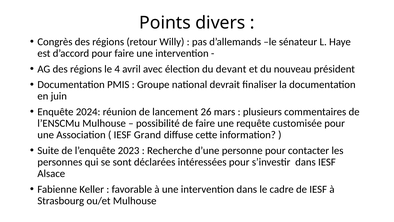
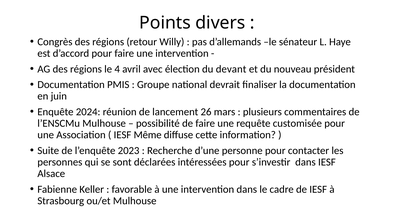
Grand: Grand -> Même
